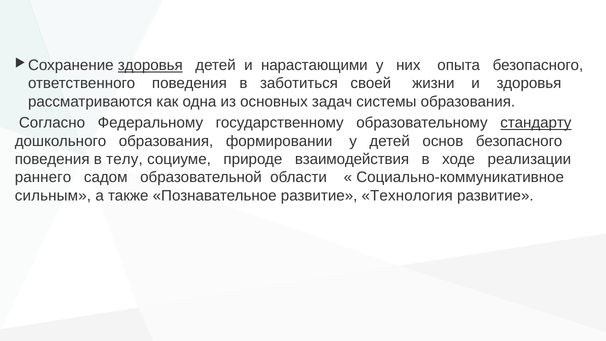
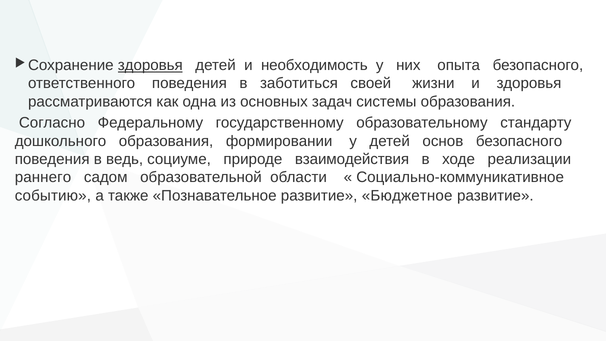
нарастающими: нарастающими -> необходимость
стандарту underline: present -> none
телу: телу -> ведь
сильным: сильным -> событию
Технология: Технология -> Бюджетное
